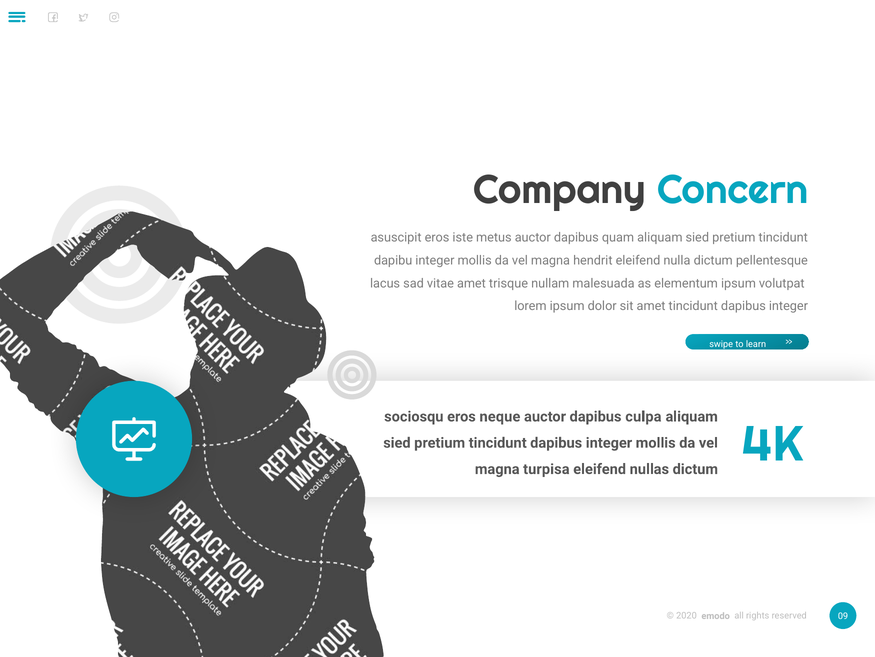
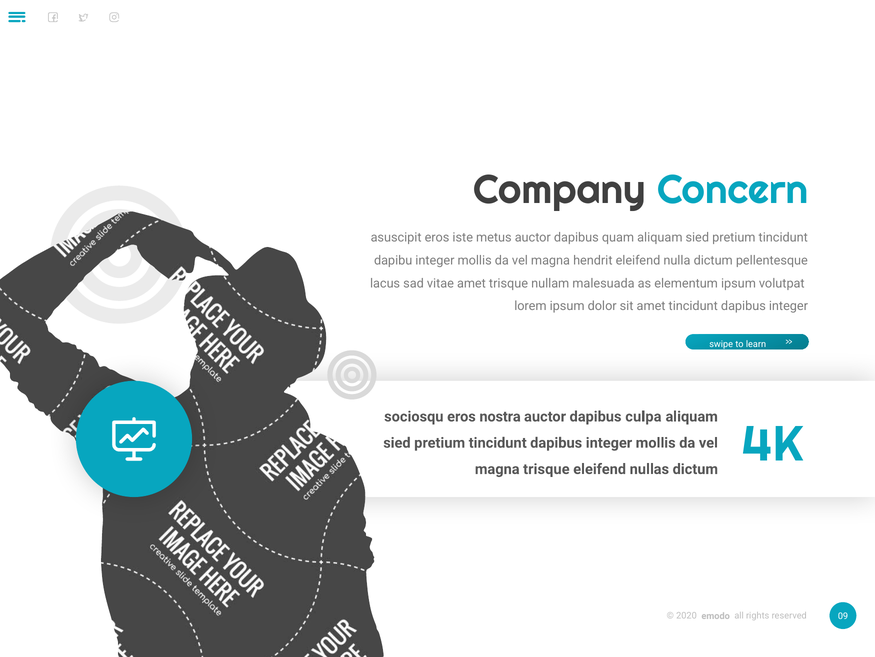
neque: neque -> nostra
magna turpisa: turpisa -> trisque
